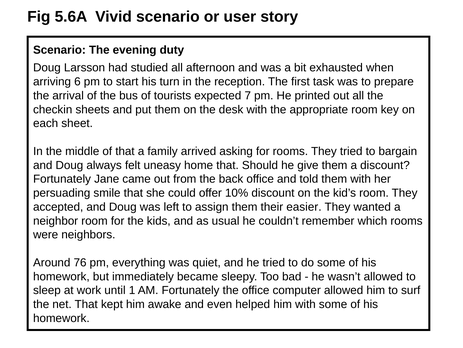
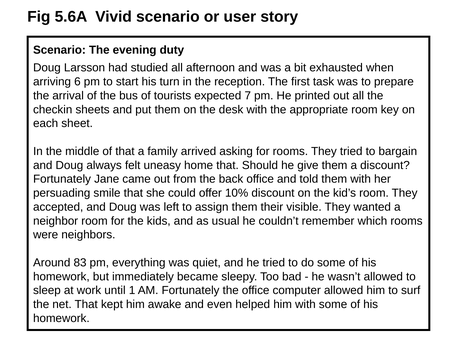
easier: easier -> visible
76: 76 -> 83
